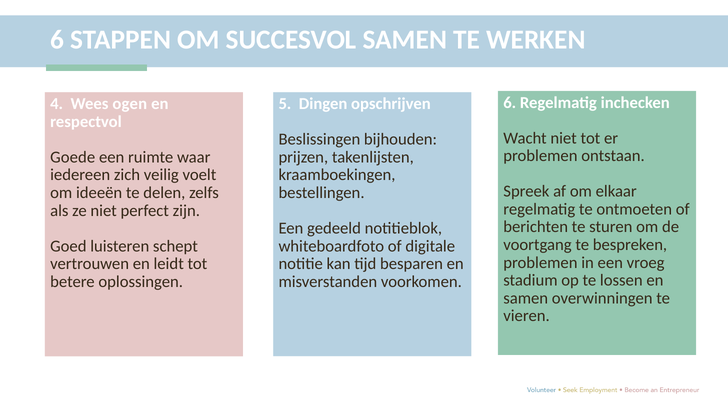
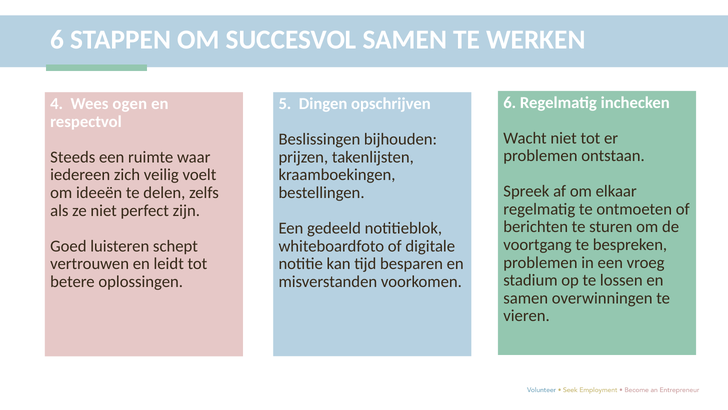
Goede: Goede -> Steeds
